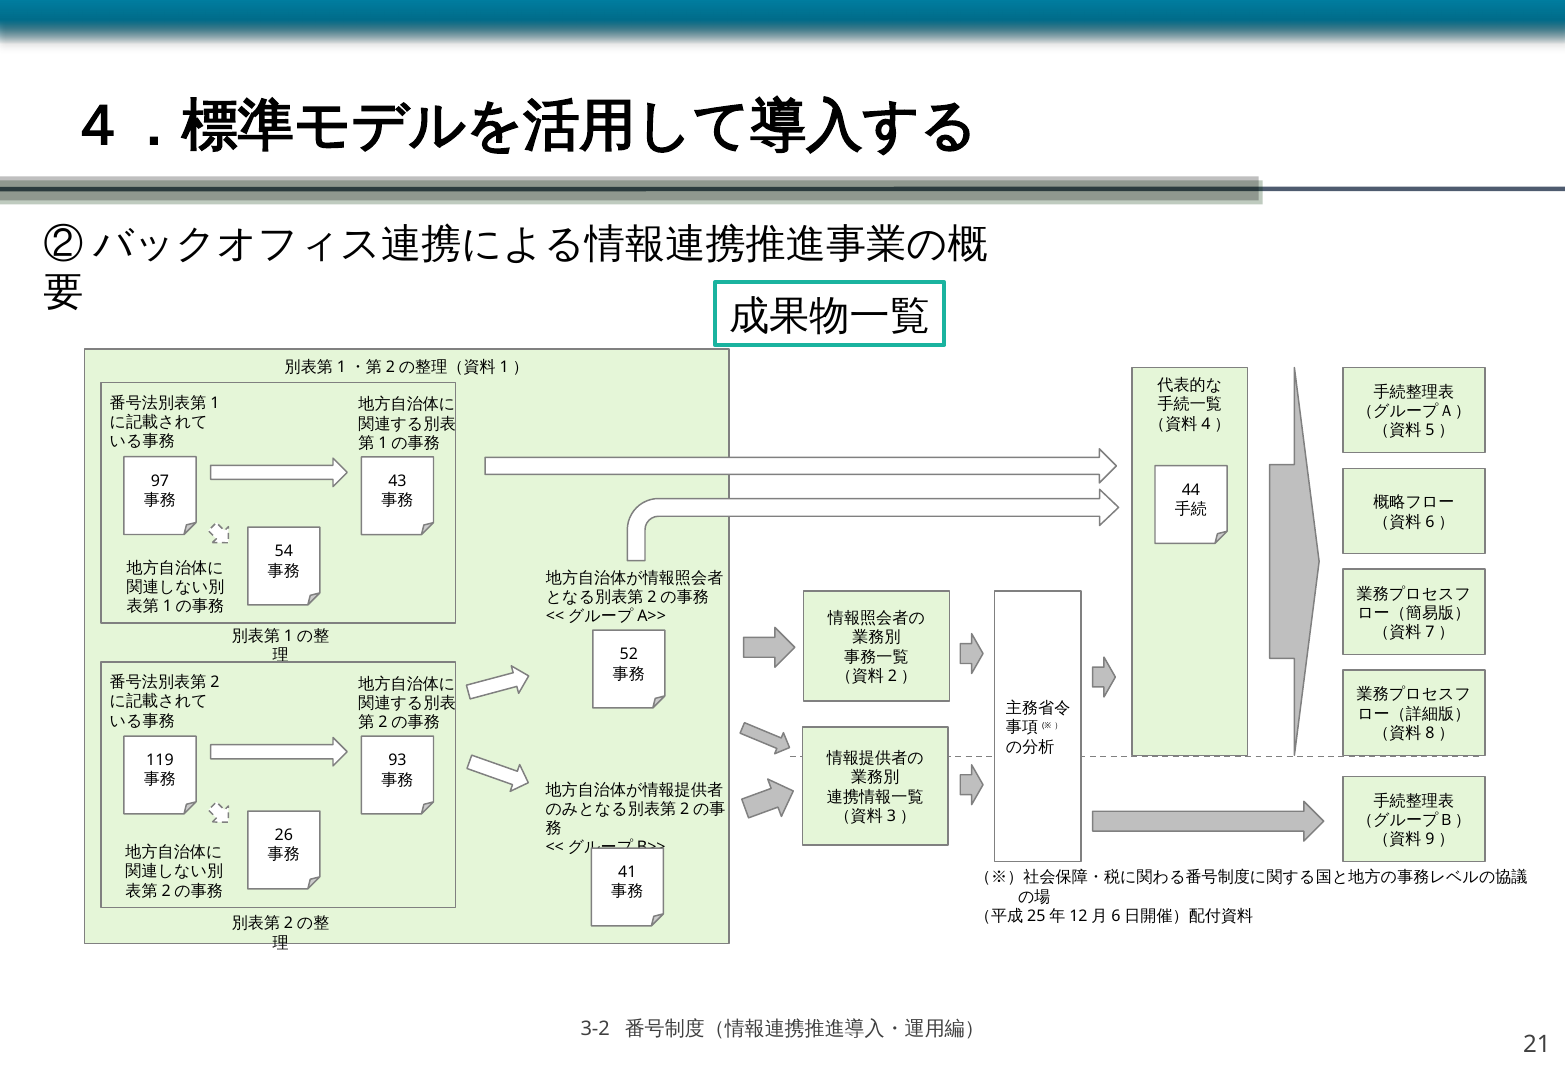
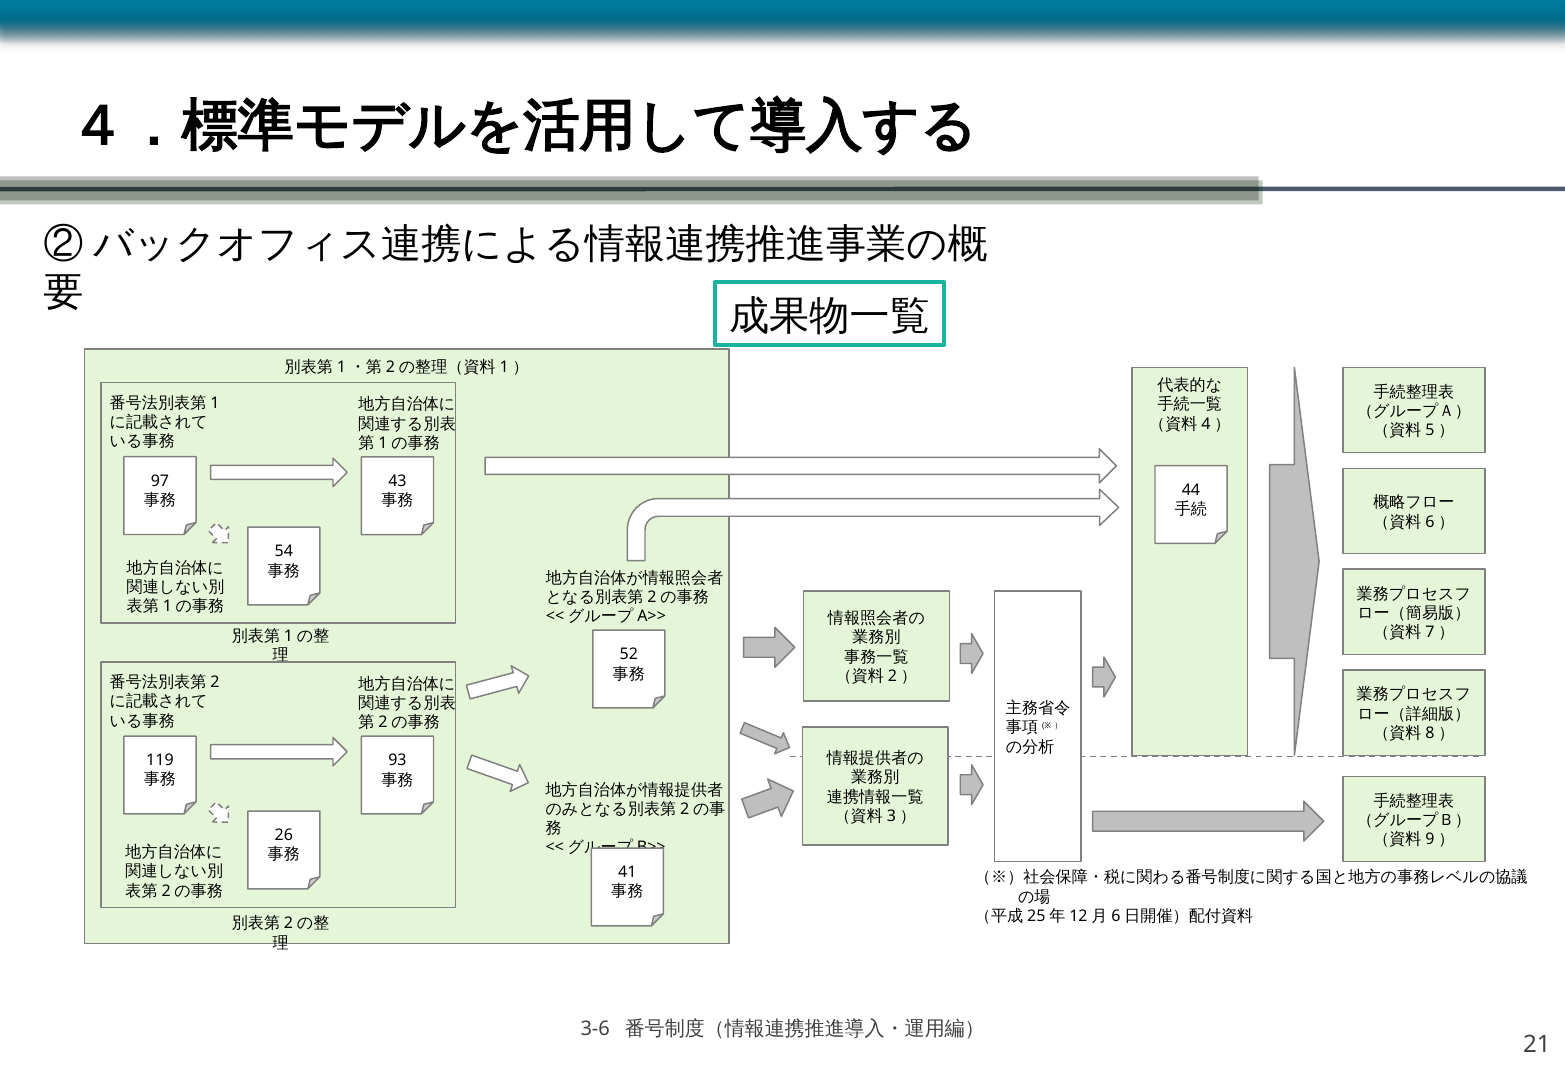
3-2: 3-2 -> 3-6
